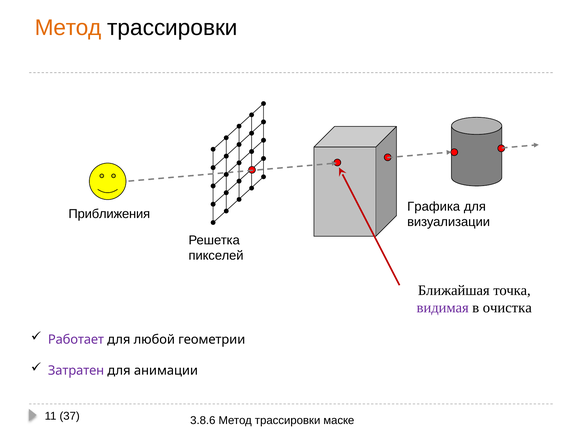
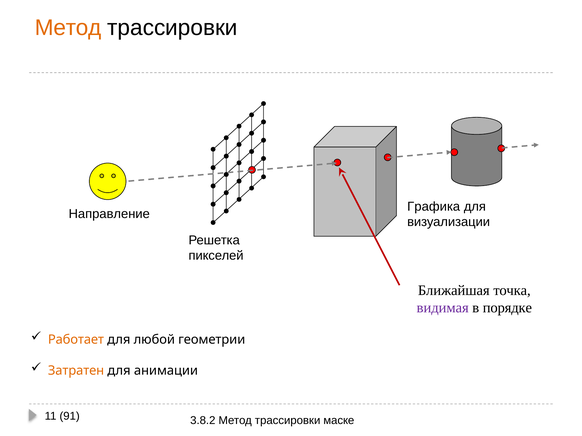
Приближения: Приближения -> Направление
очистка: очистка -> порядке
Работает colour: purple -> orange
Затратен colour: purple -> orange
37: 37 -> 91
3.8.6: 3.8.6 -> 3.8.2
